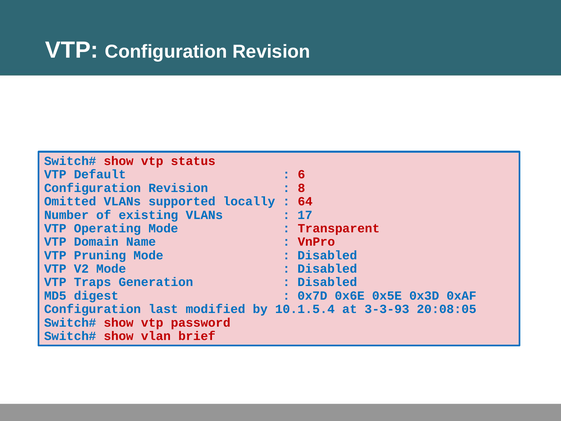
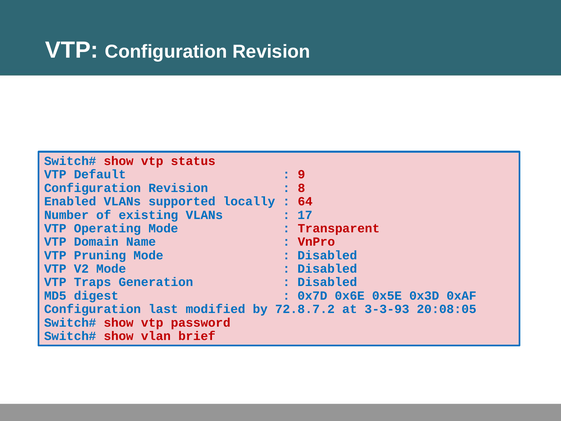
6: 6 -> 9
Omitted: Omitted -> Enabled
10.1.5.4: 10.1.5.4 -> 72.8.7.2
